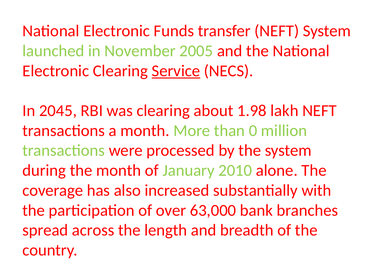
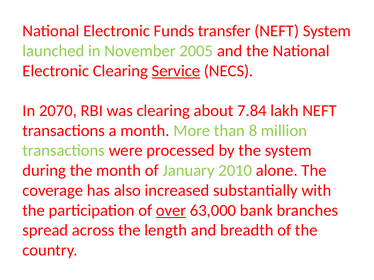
2045: 2045 -> 2070
1.98: 1.98 -> 7.84
0: 0 -> 8
over underline: none -> present
